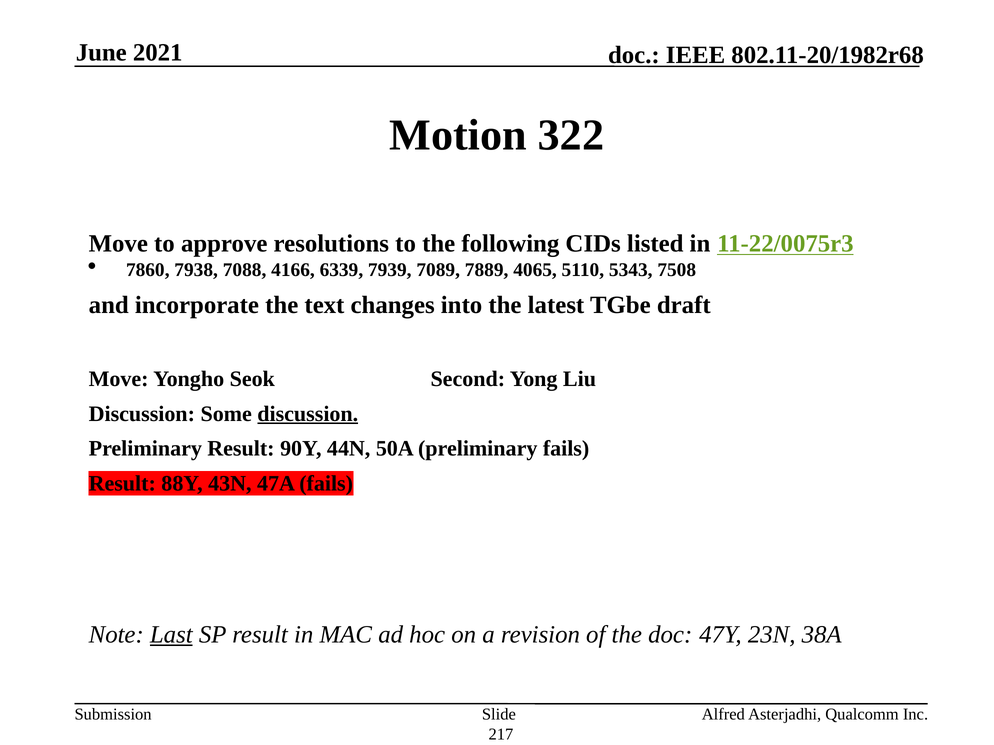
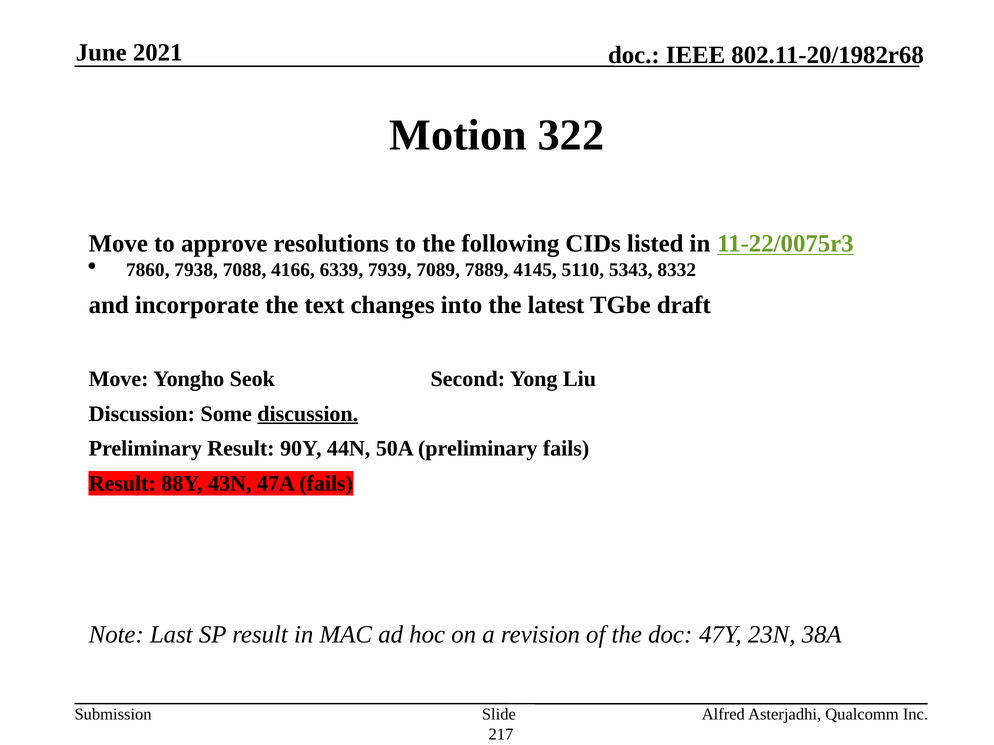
4065: 4065 -> 4145
7508: 7508 -> 8332
Last underline: present -> none
